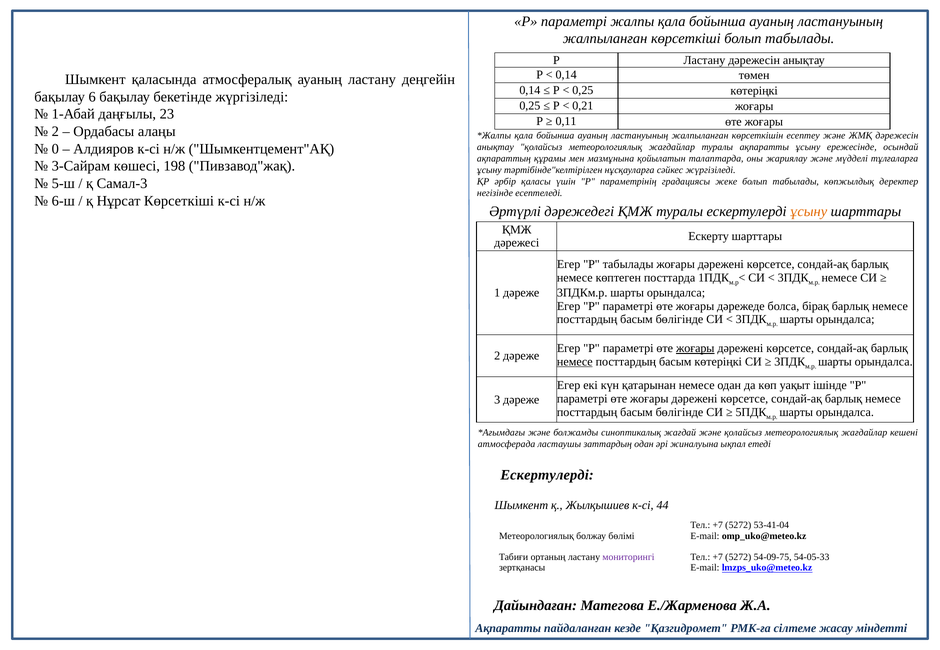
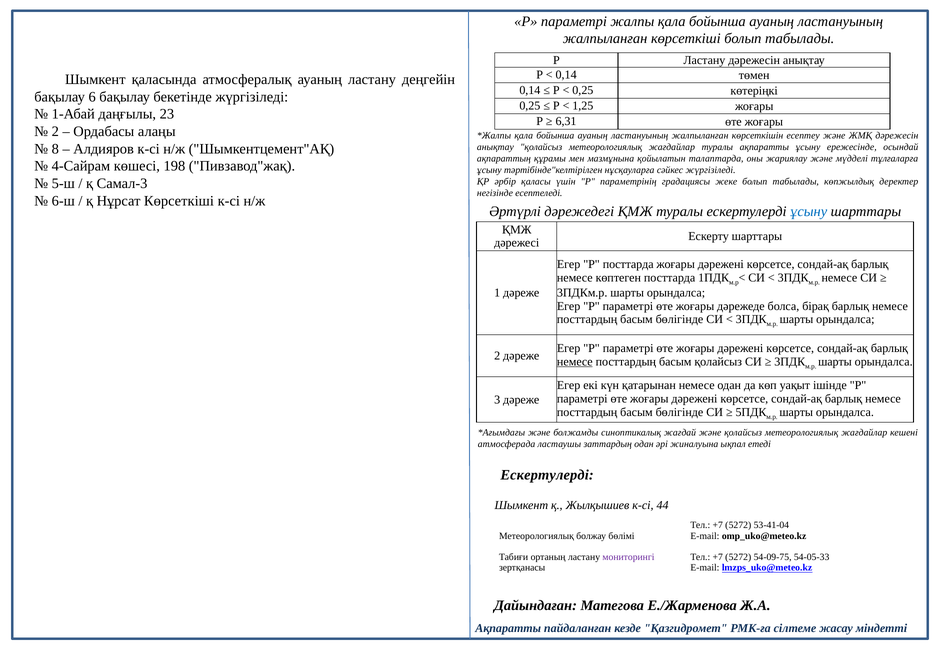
0,21: 0,21 -> 1,25
0,11: 0,11 -> 6,31
0: 0 -> 8
3-Сайрам: 3-Сайрам -> 4-Сайрам
ұсыну at (809, 212) colour: orange -> blue
Р табылады: табылады -> посттарда
жоғары at (695, 349) underline: present -> none
басым көтеріңкі: көтеріңкі -> қолайсыз
